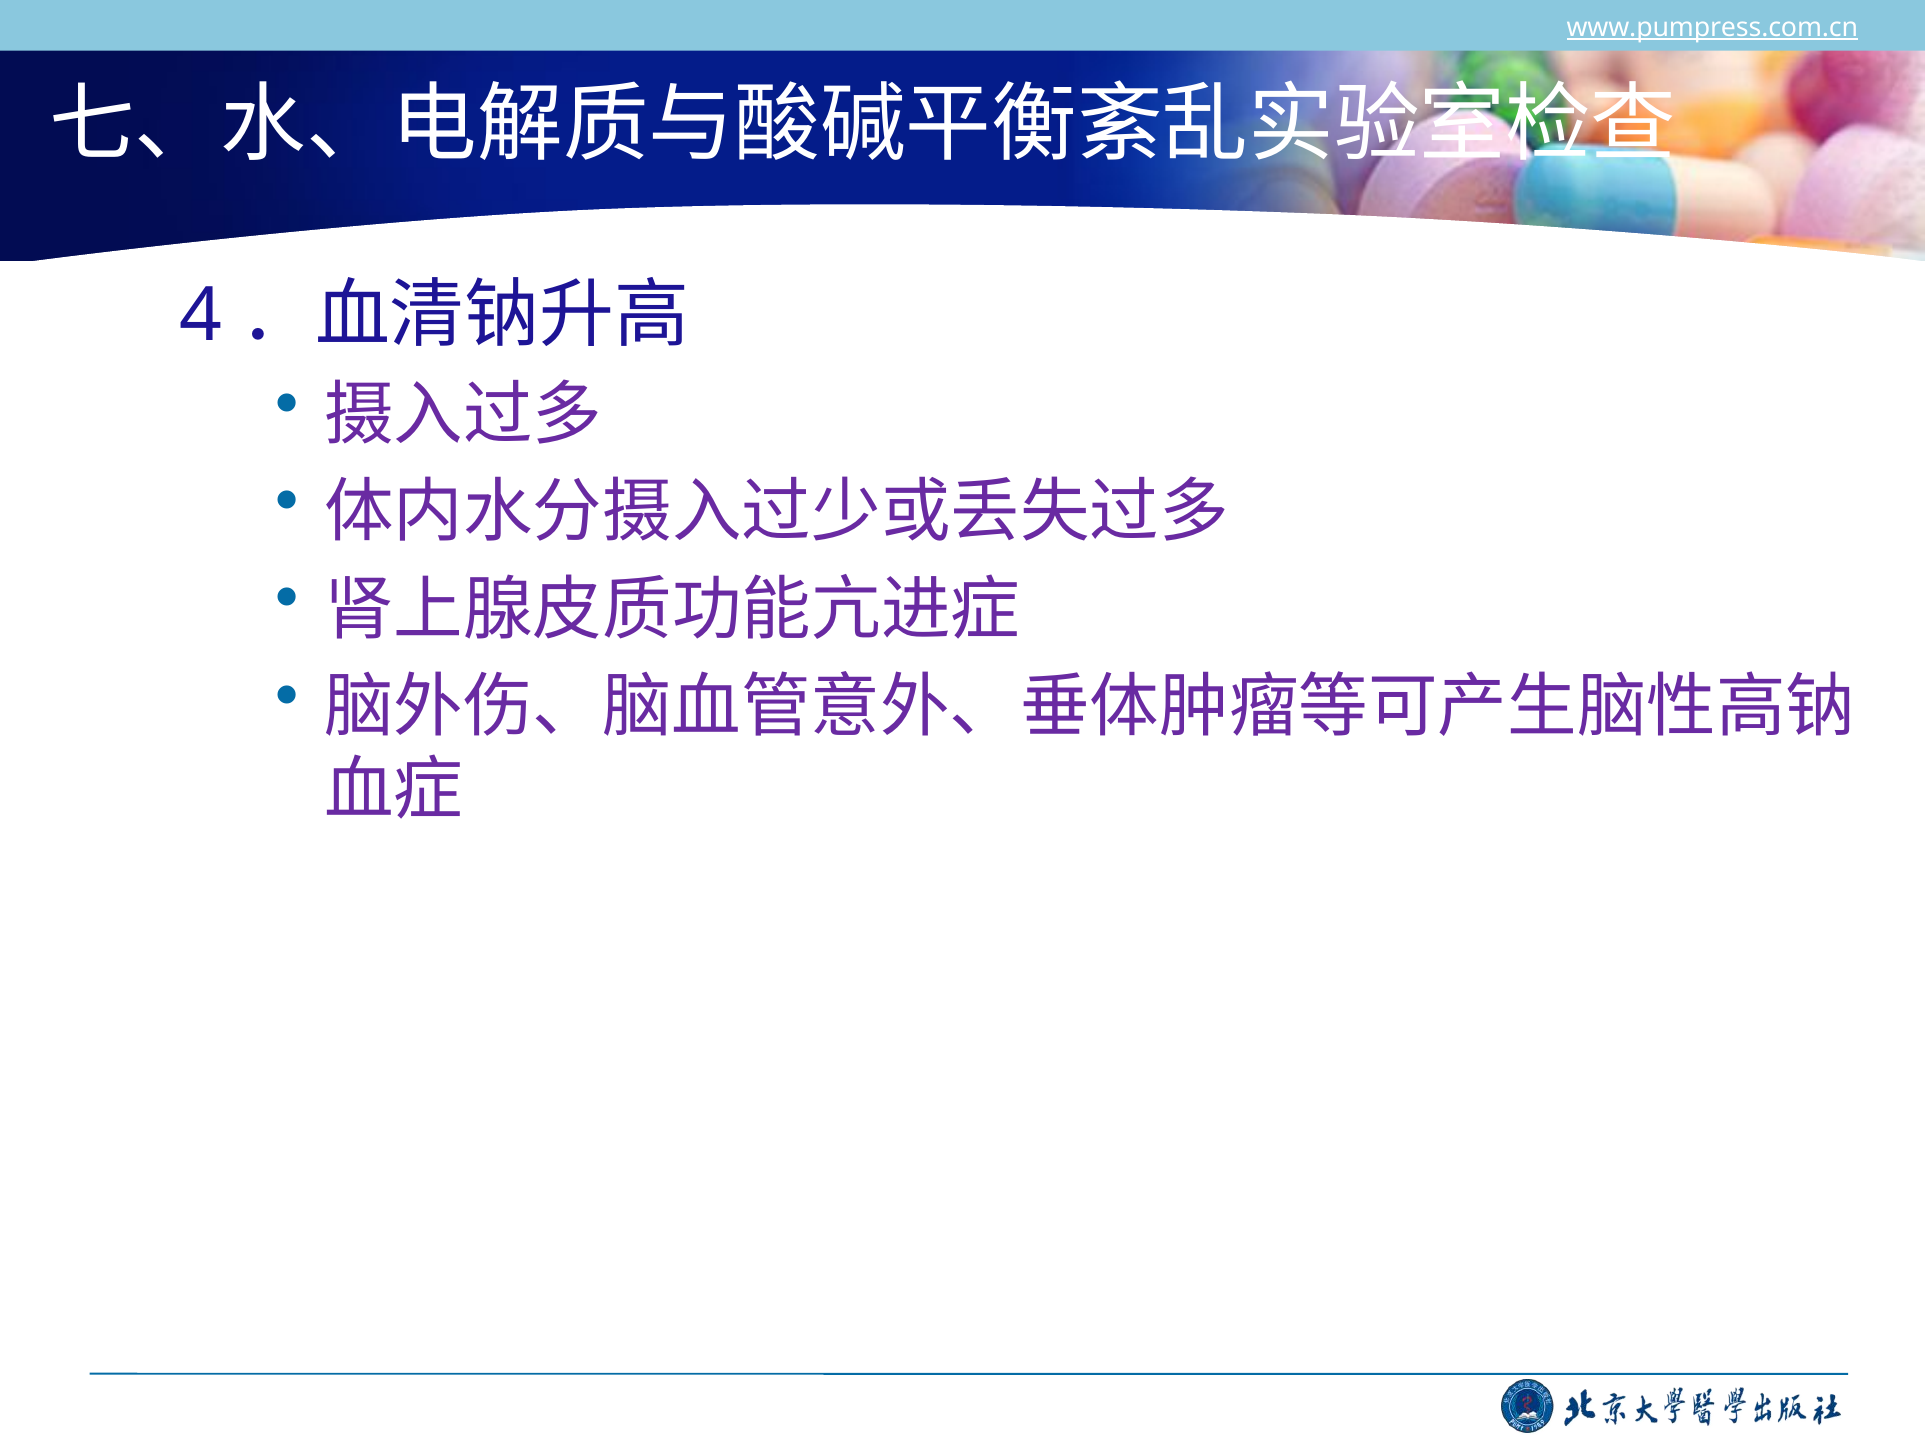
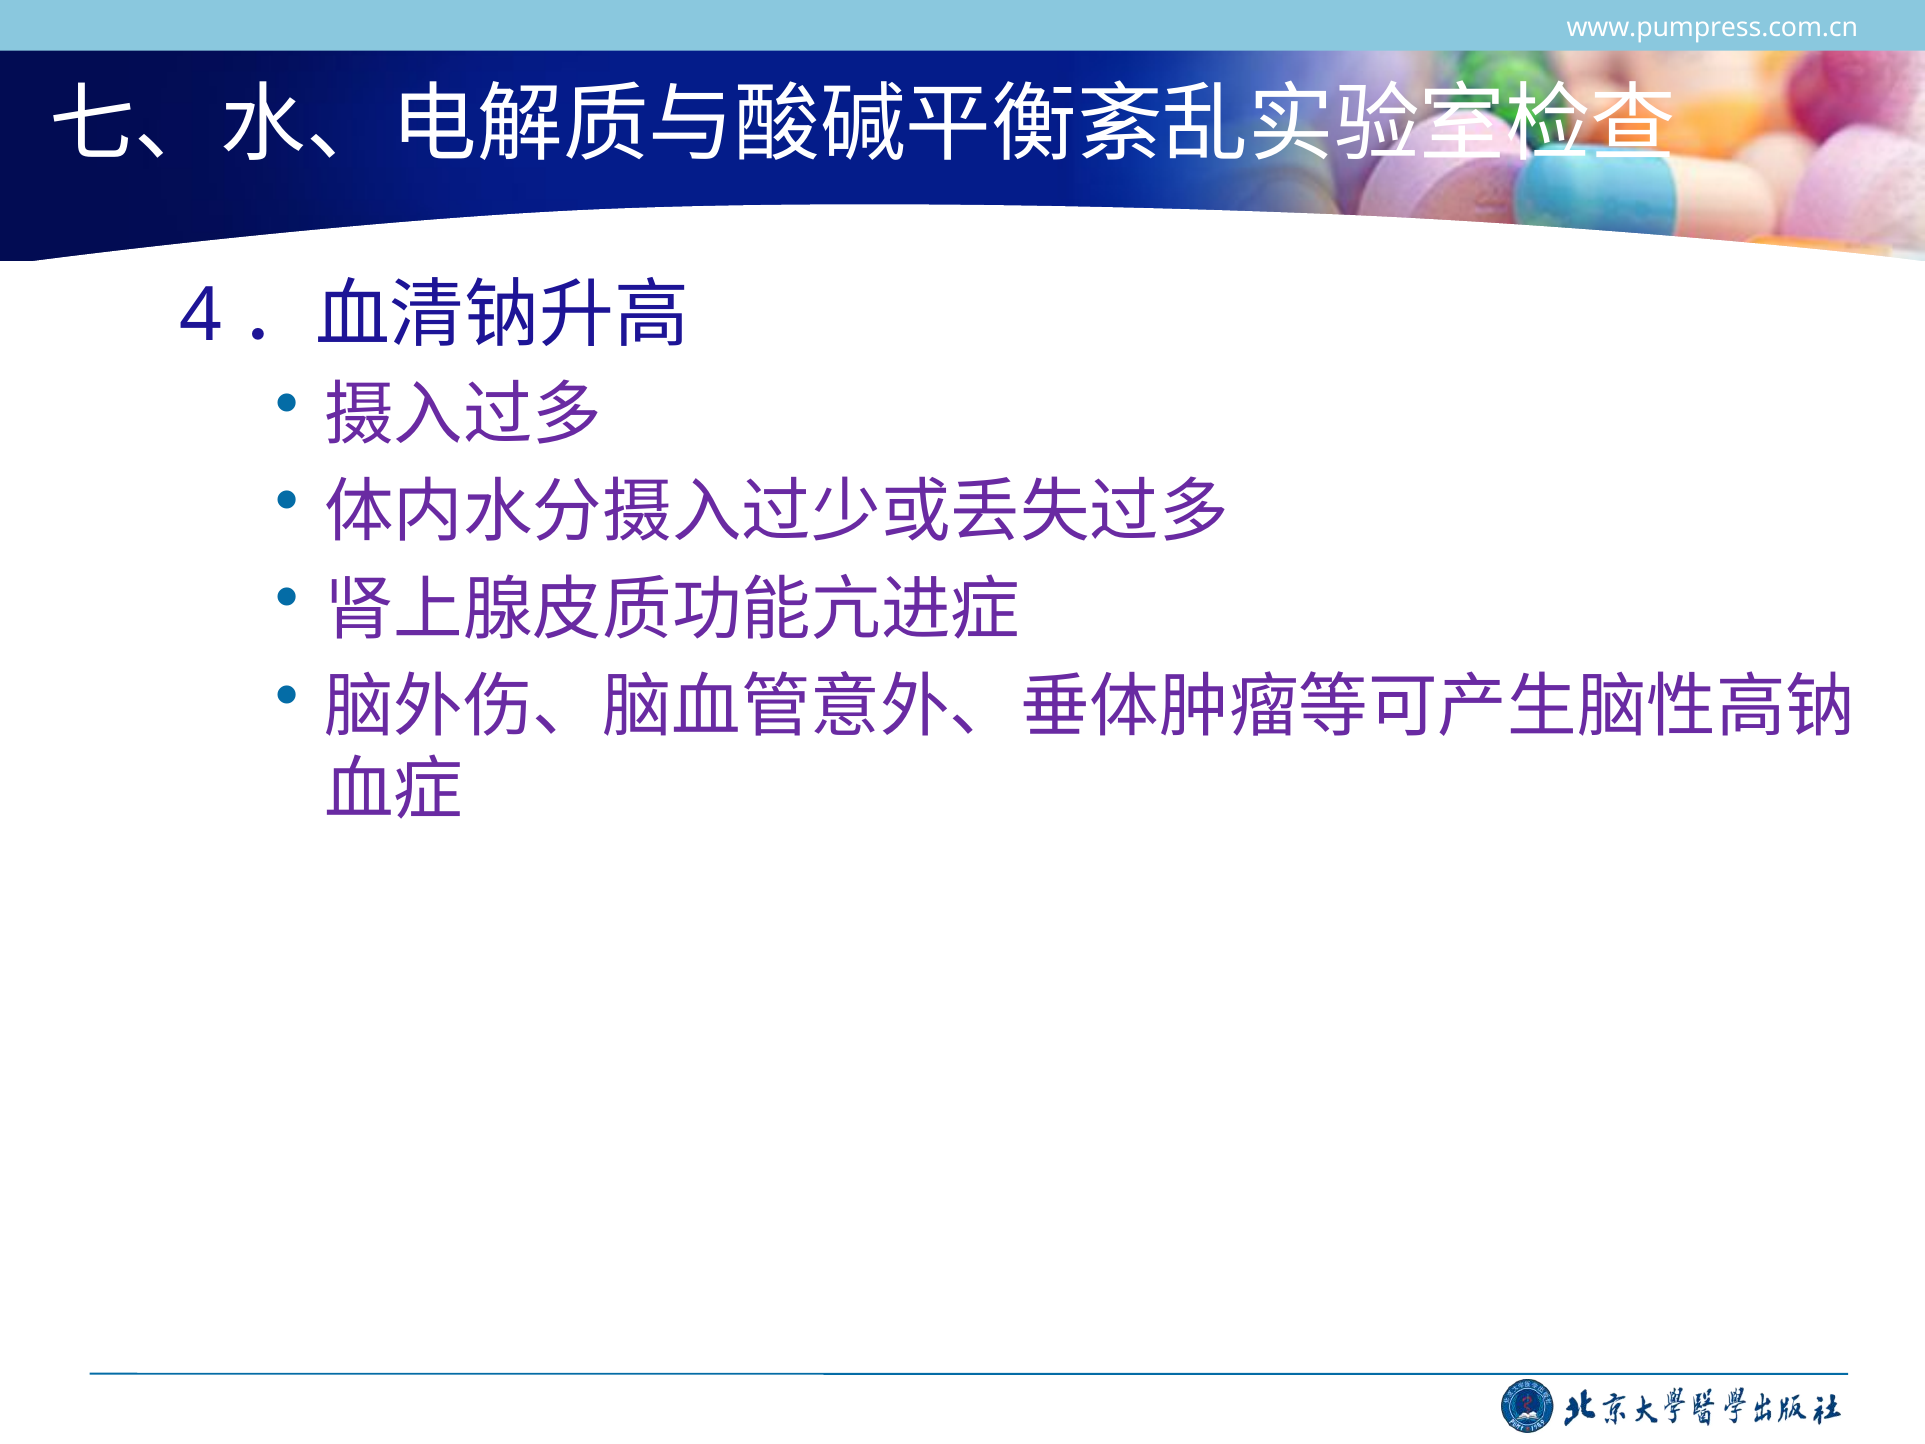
www.pumpress.com.cn underline: present -> none
